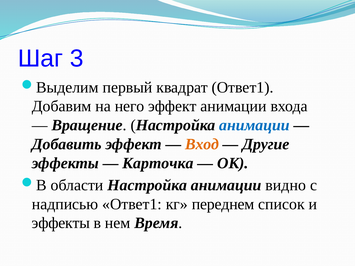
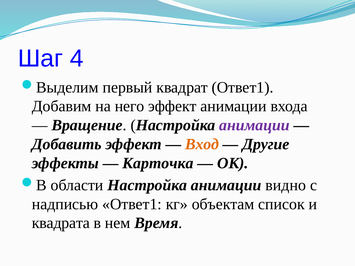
3: 3 -> 4
анимации at (254, 125) colour: blue -> purple
переднем: переднем -> объектам
эффекты at (61, 223): эффекты -> квадрата
